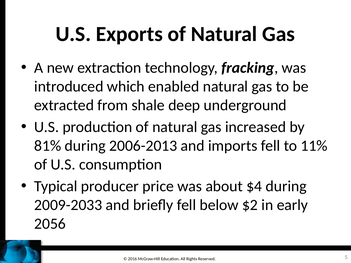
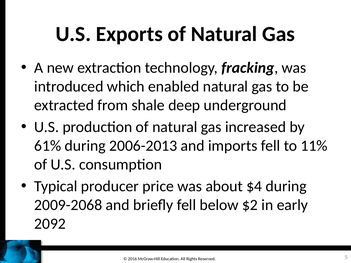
81%: 81% -> 61%
2009-2033: 2009-2033 -> 2009-2068
2056: 2056 -> 2092
